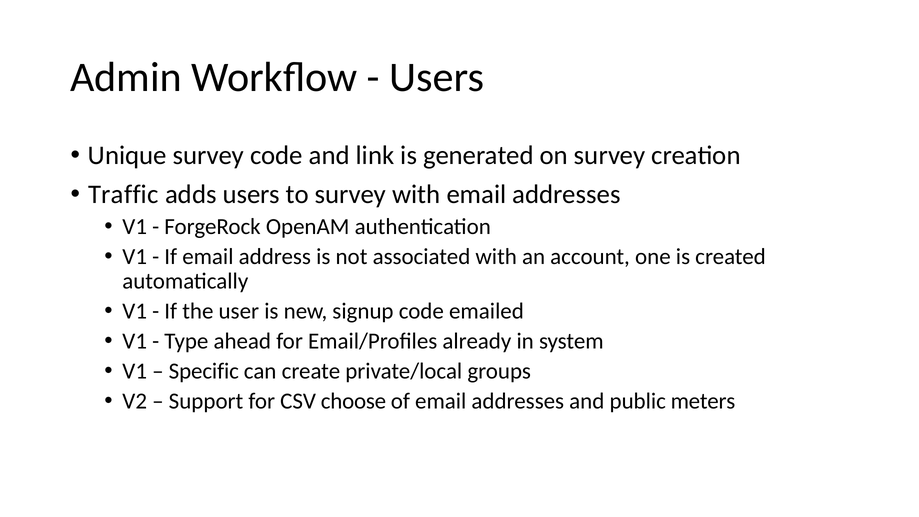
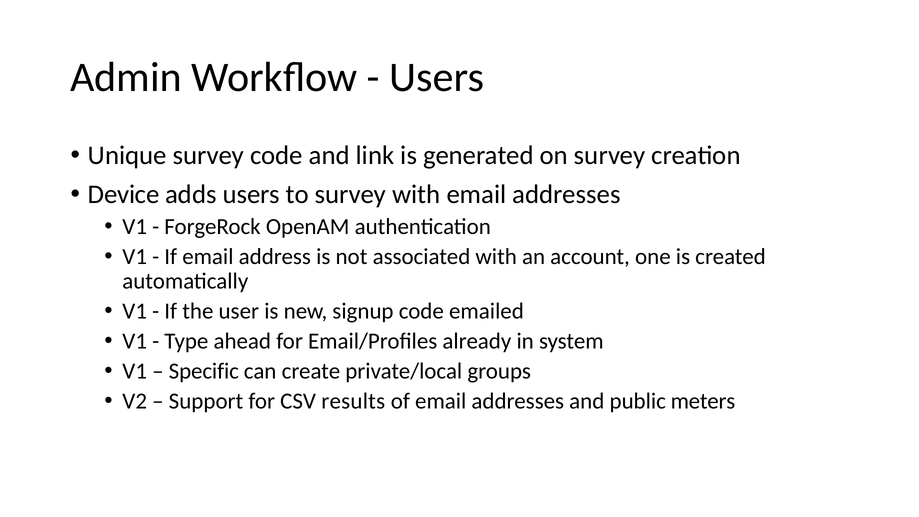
Traffic: Traffic -> Device
choose: choose -> results
